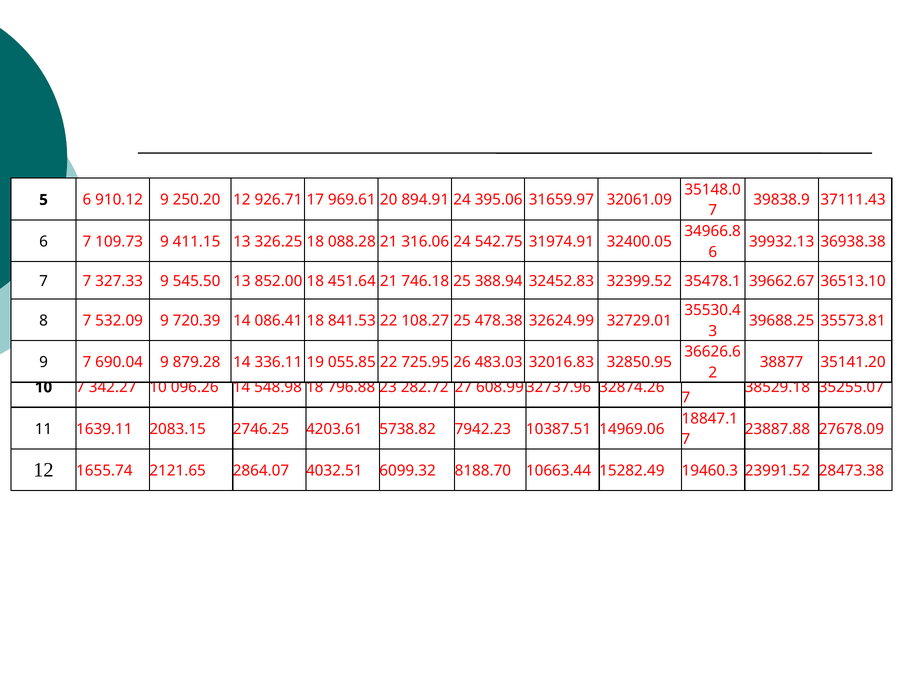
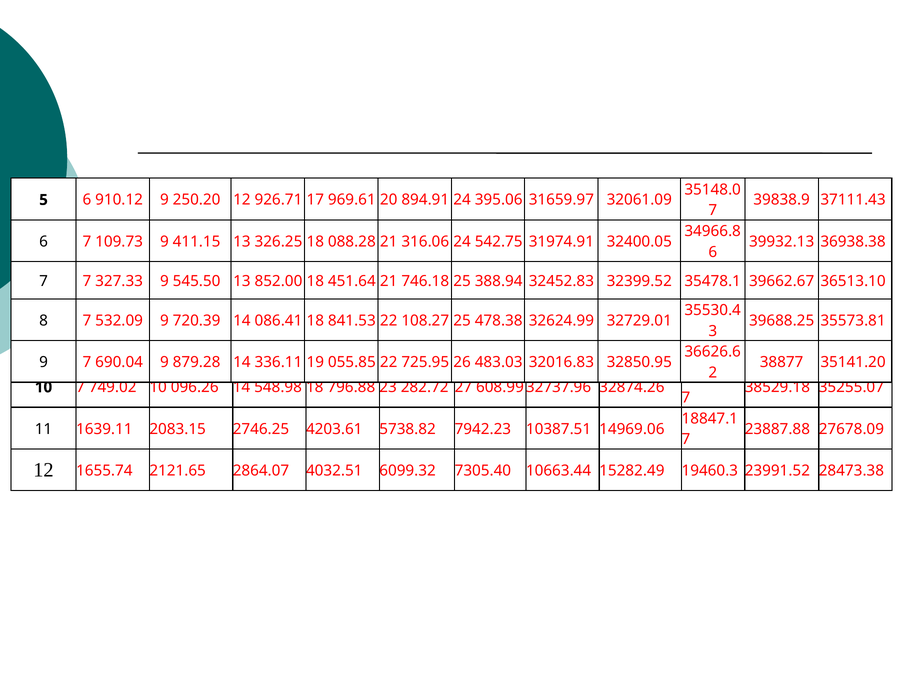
342.27: 342.27 -> 749.02
8188.70: 8188.70 -> 7305.40
